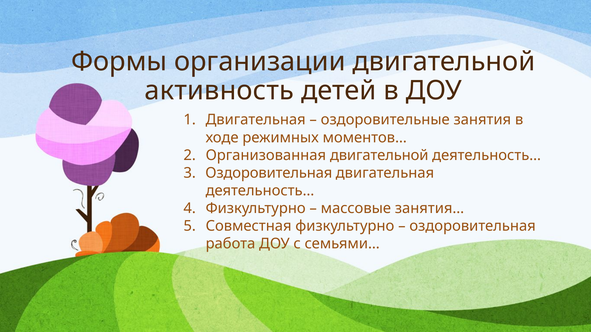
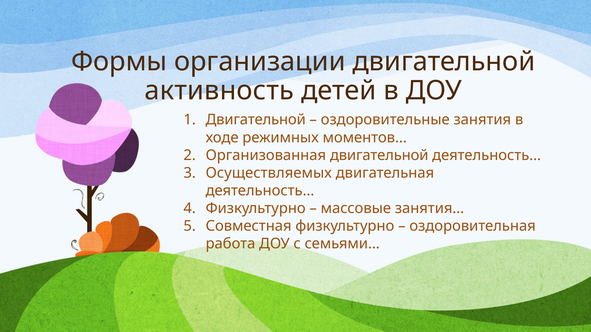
Двигательная at (256, 120): Двигательная -> Двигательной
Оздоровительная at (269, 173): Оздоровительная -> Осуществляемых
